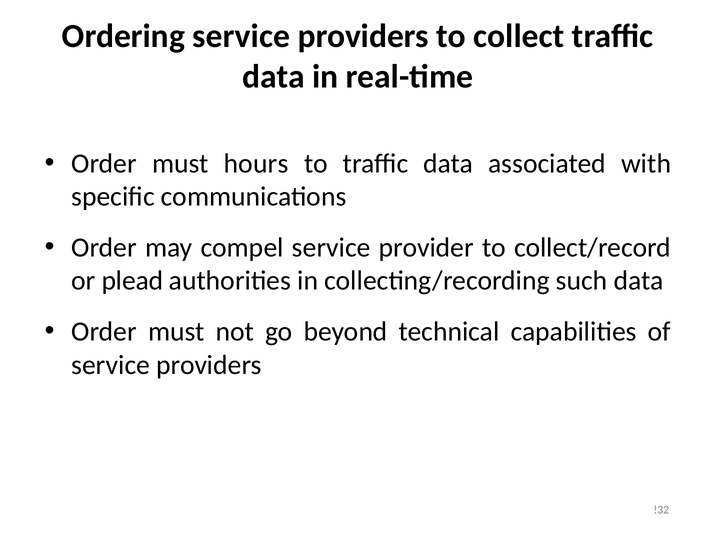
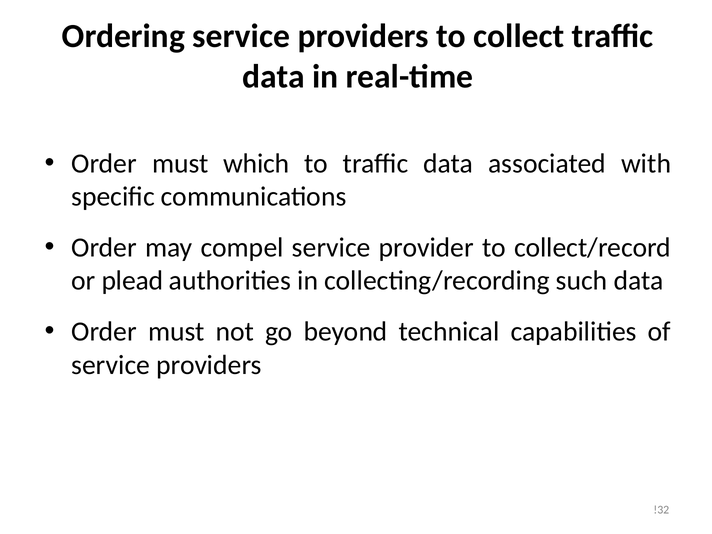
hours: hours -> which
